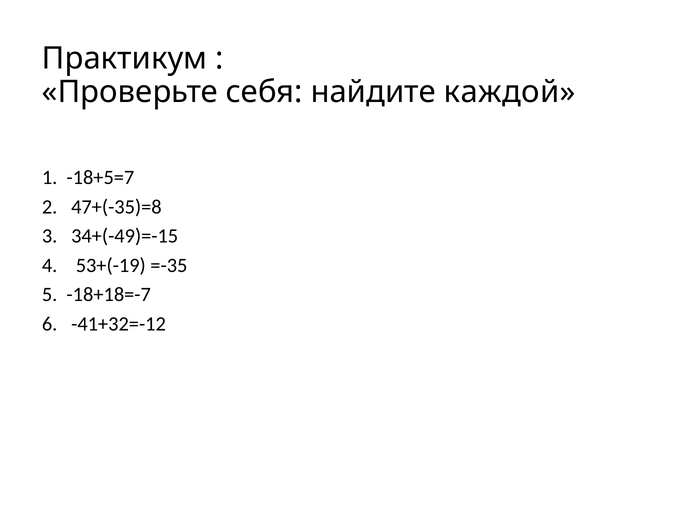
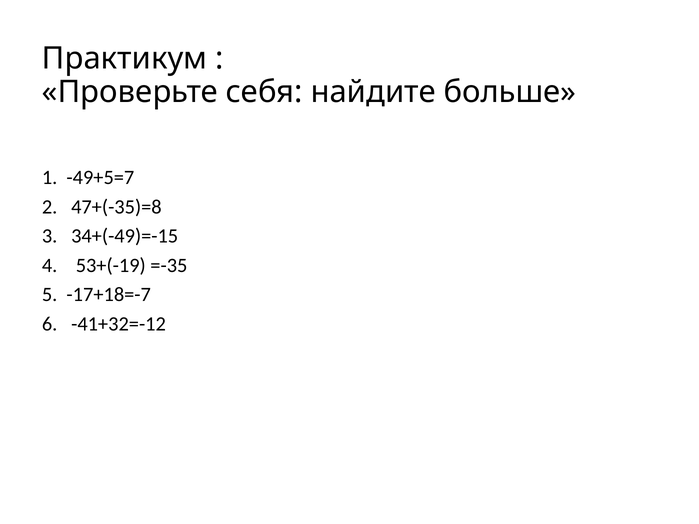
каждой: каждой -> больше
-18+5=7: -18+5=7 -> -49+5=7
-18+18=-7: -18+18=-7 -> -17+18=-7
